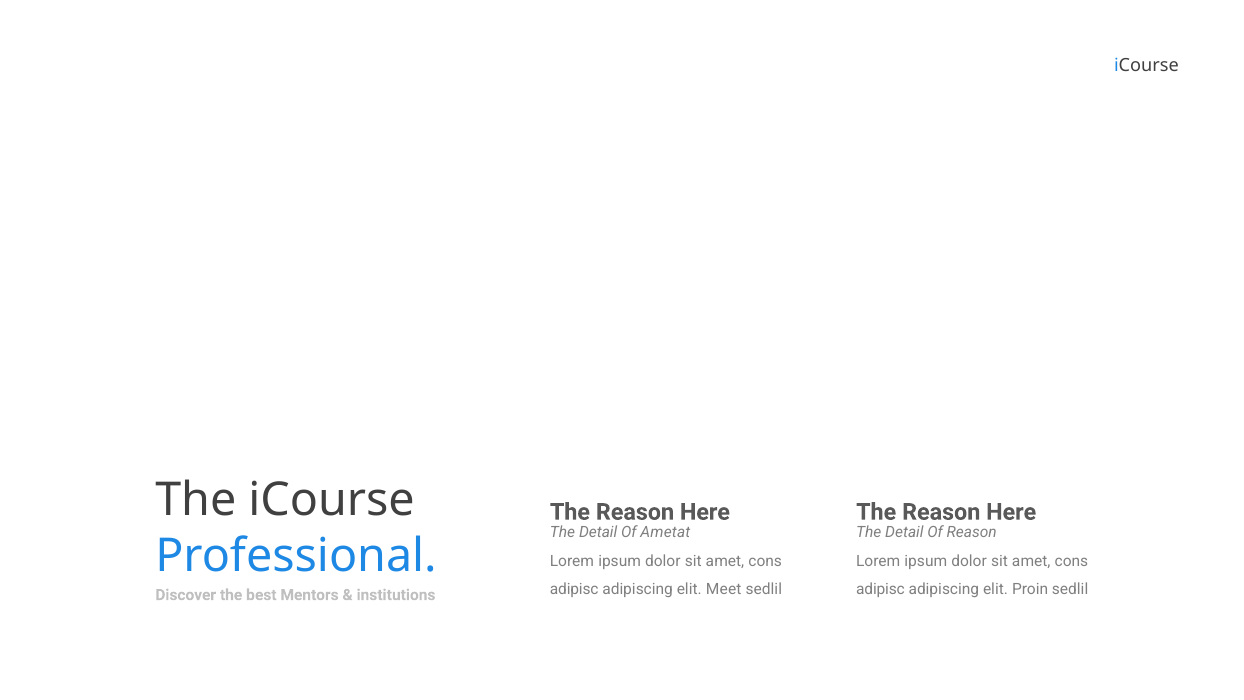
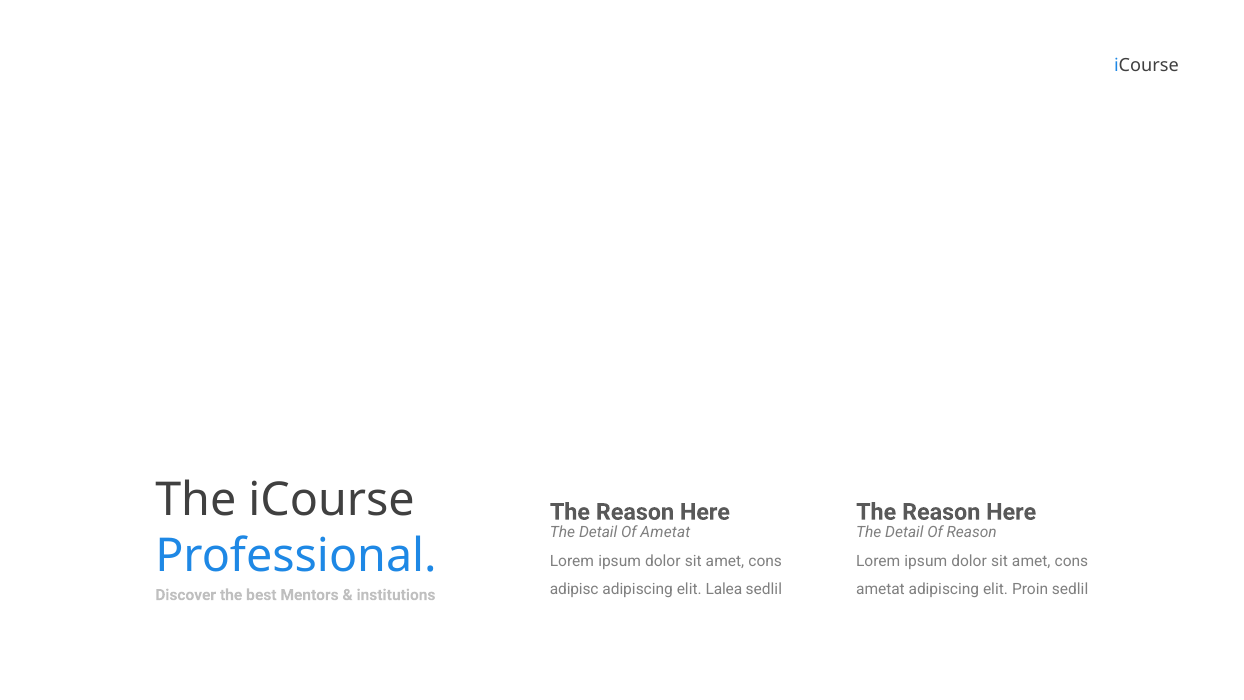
Meet: Meet -> Lalea
adipisc at (880, 590): adipisc -> ametat
